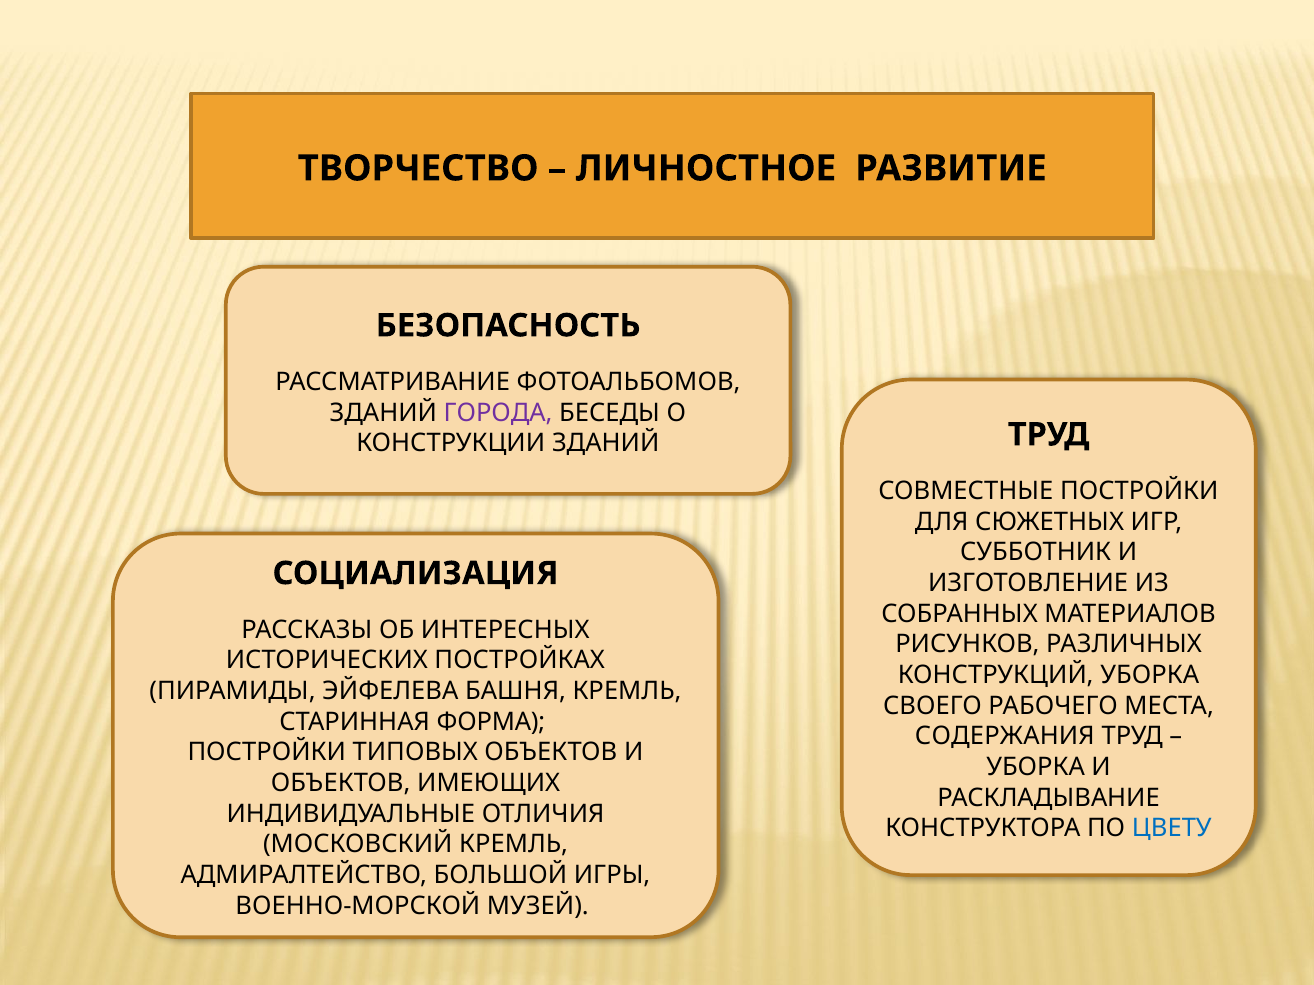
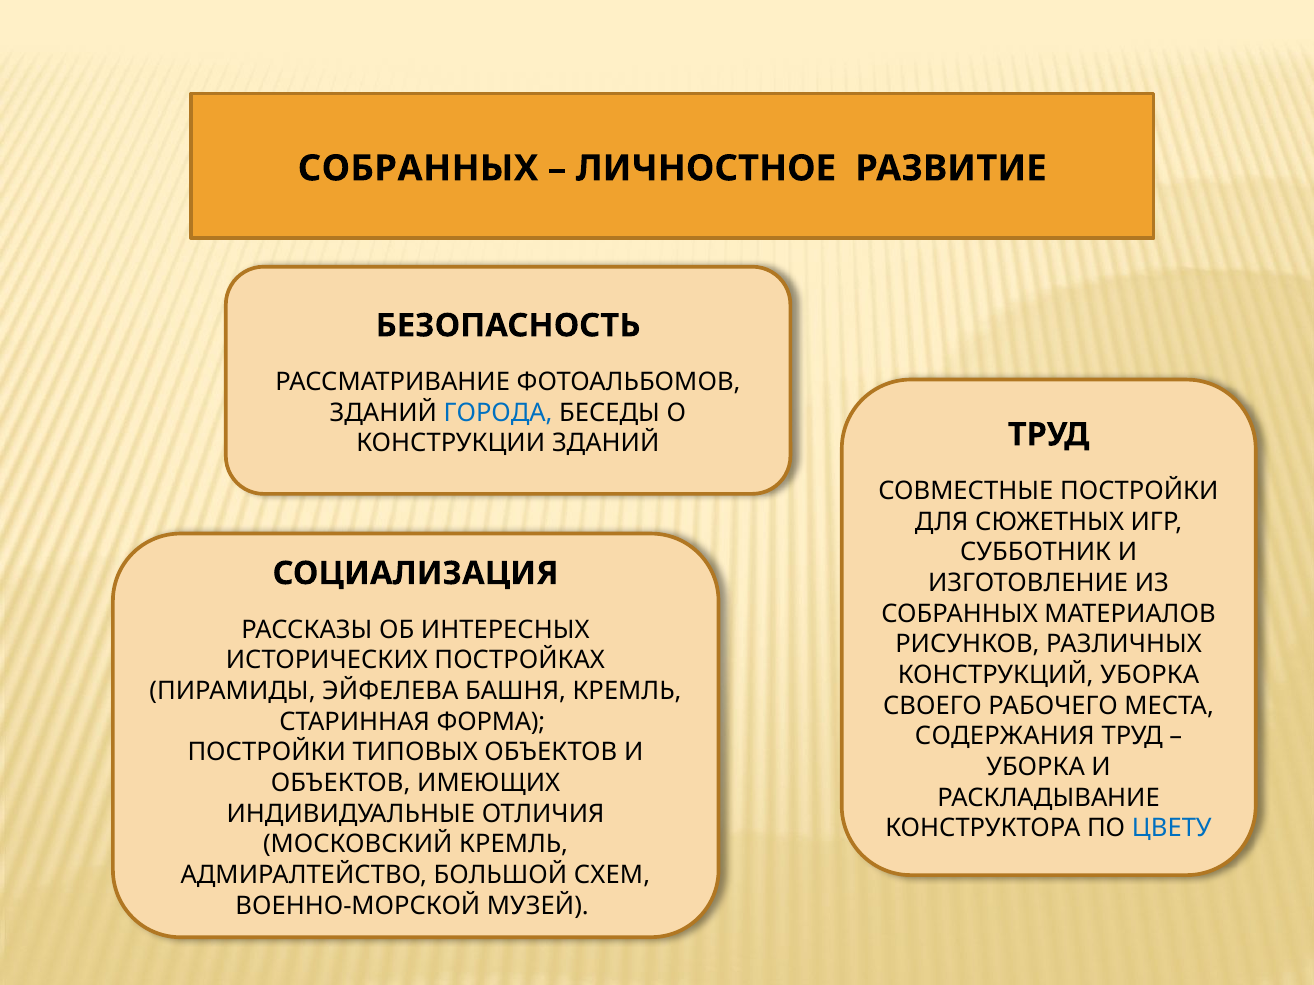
ТВОРЧЕСТВО at (418, 168): ТВОРЧЕСТВО -> СОБРАННЫХ
ГОРОДА colour: purple -> blue
ИГРЫ: ИГРЫ -> СХЕМ
